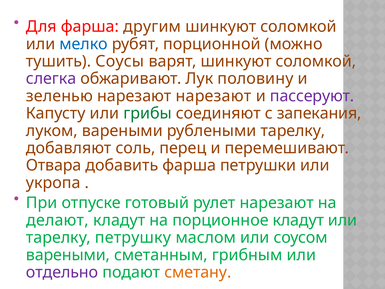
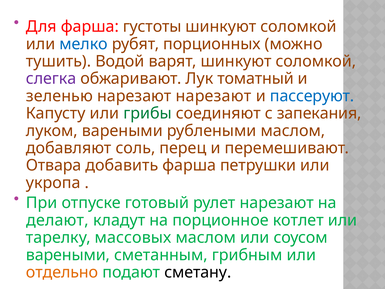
другим: другим -> густоты
порционной: порционной -> порционных
Соусы: Соусы -> Водой
половину: половину -> томатный
пассеруют colour: purple -> blue
рублеными тарелку: тарелку -> маслом
порционное кладут: кладут -> котлет
петрушку: петрушку -> массовых
отдельно colour: purple -> orange
сметану colour: orange -> black
